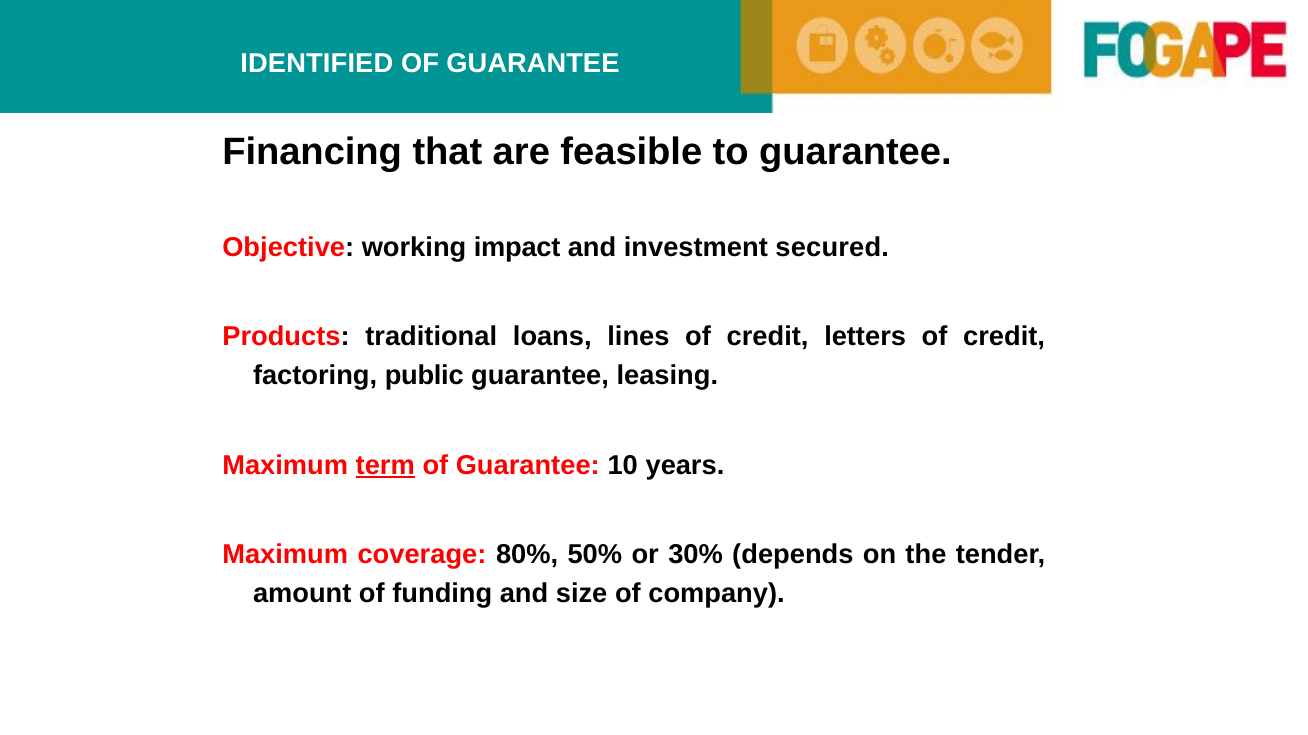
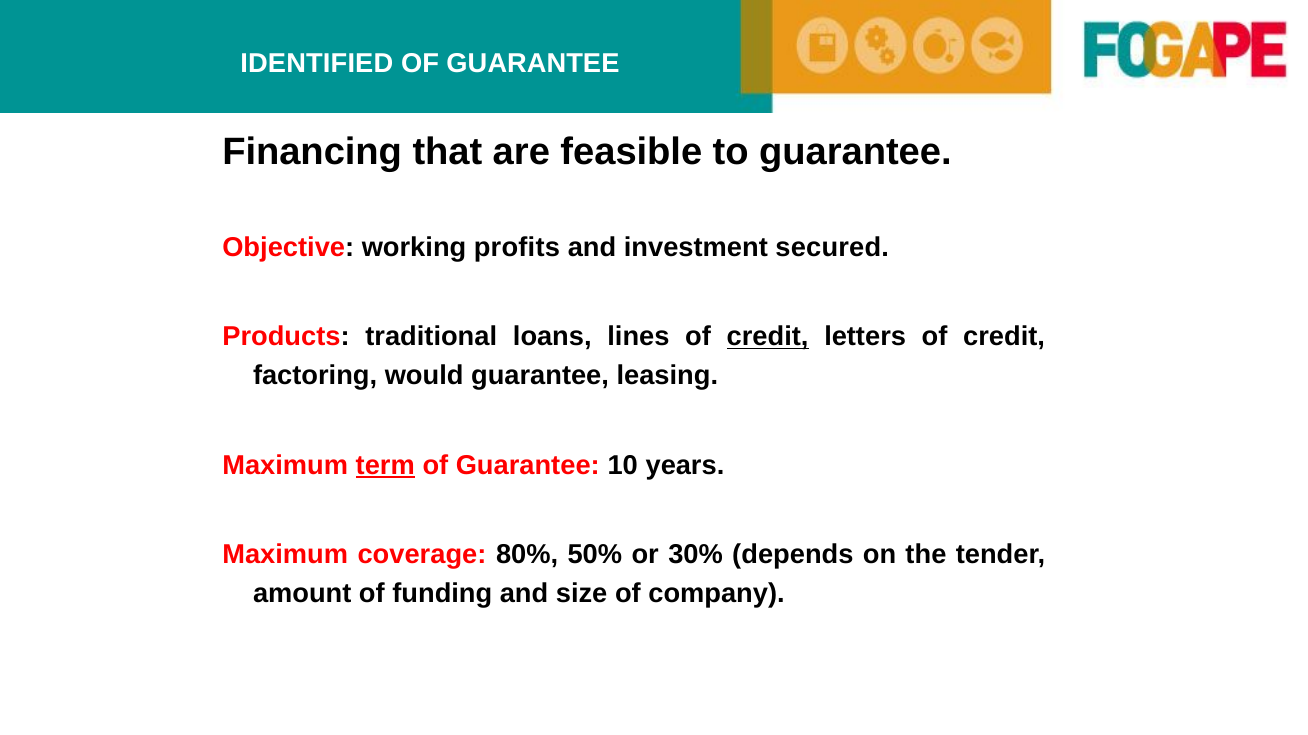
impact: impact -> profits
credit at (768, 337) underline: none -> present
public: public -> would
